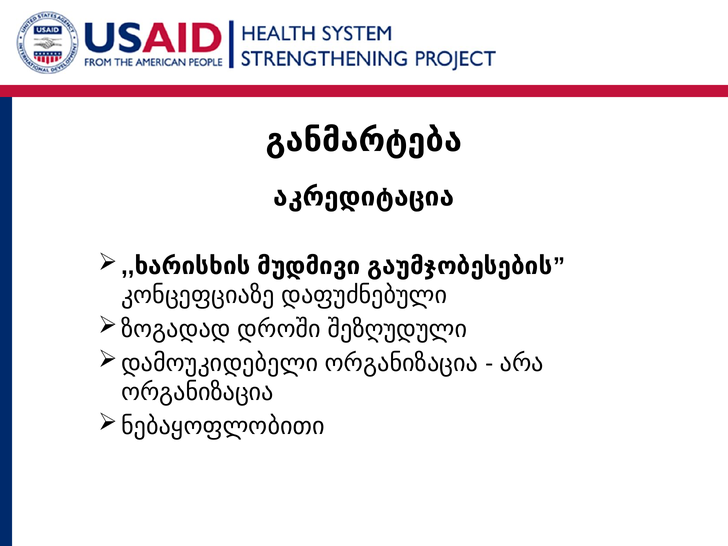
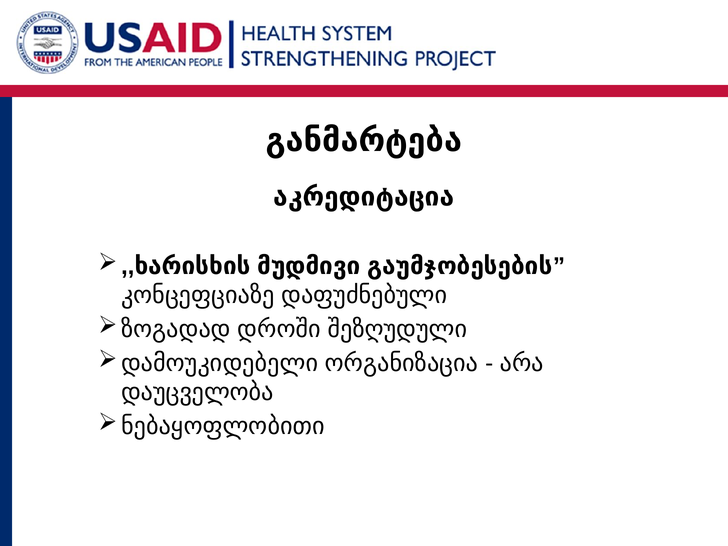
ორგანიზაცია at (197, 392): ორგანიზაცია -> დაუცველობა
